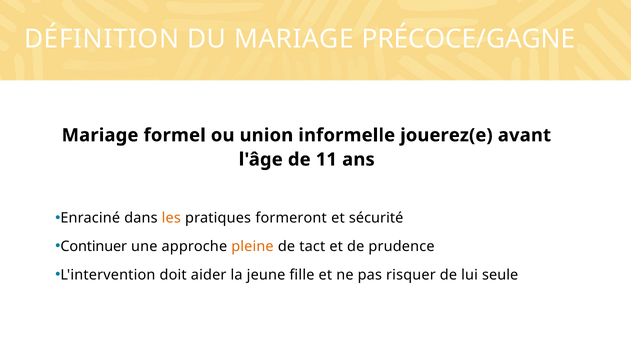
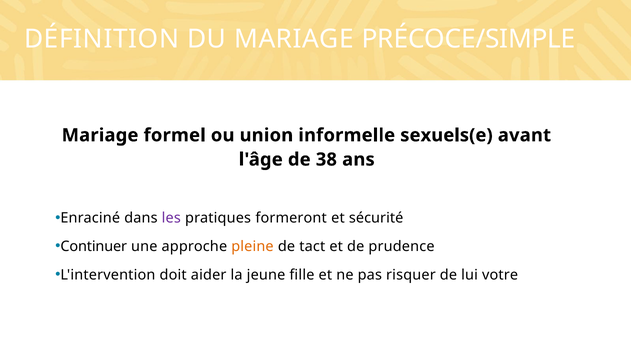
PRÉCOCE/GAGNE: PRÉCOCE/GAGNE -> PRÉCOCE/SIMPLE
jouerez(e: jouerez(e -> sexuels(e
11: 11 -> 38
les colour: orange -> purple
seule: seule -> votre
